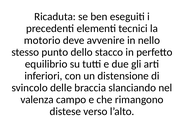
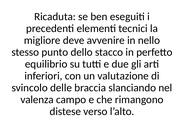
motorio: motorio -> migliore
distensione: distensione -> valutazione
